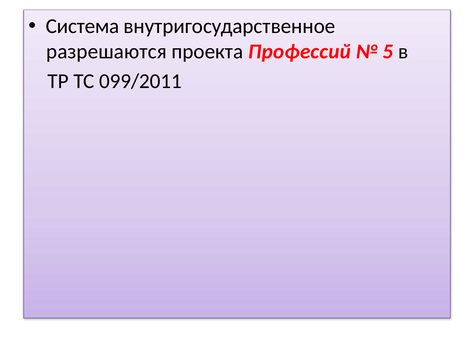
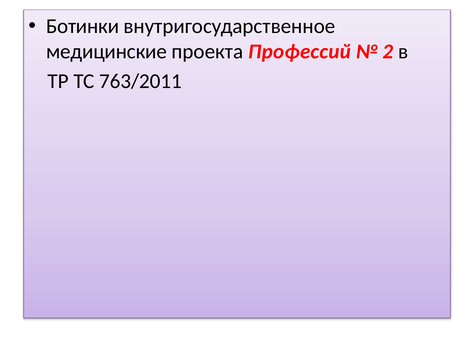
Система: Система -> Ботинки
разрешаются: разрешаются -> медицинские
5: 5 -> 2
099/2011: 099/2011 -> 763/2011
